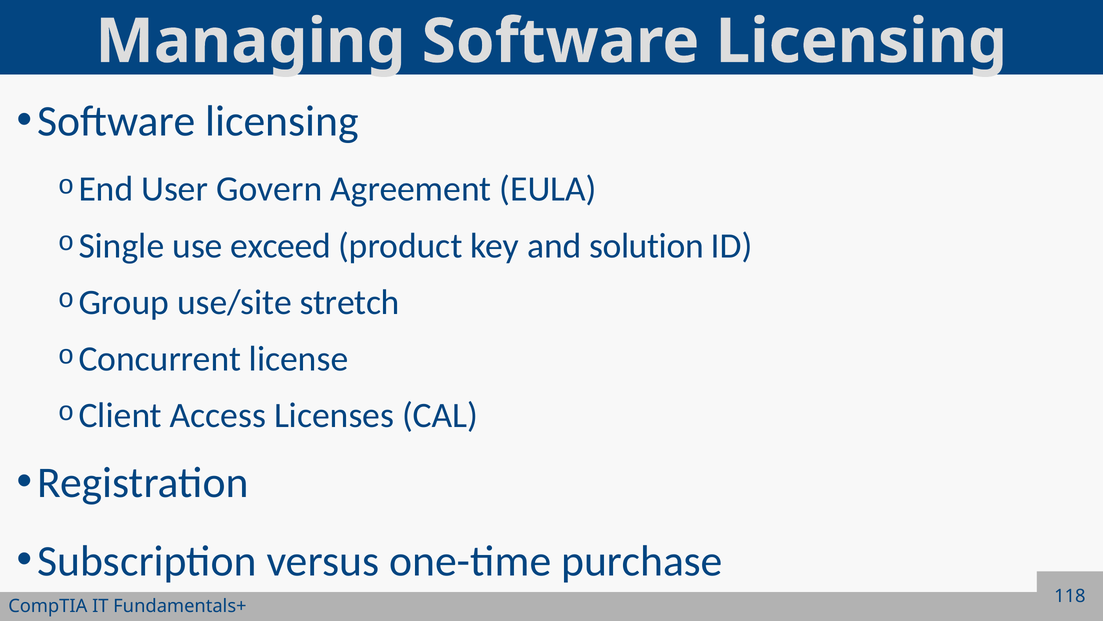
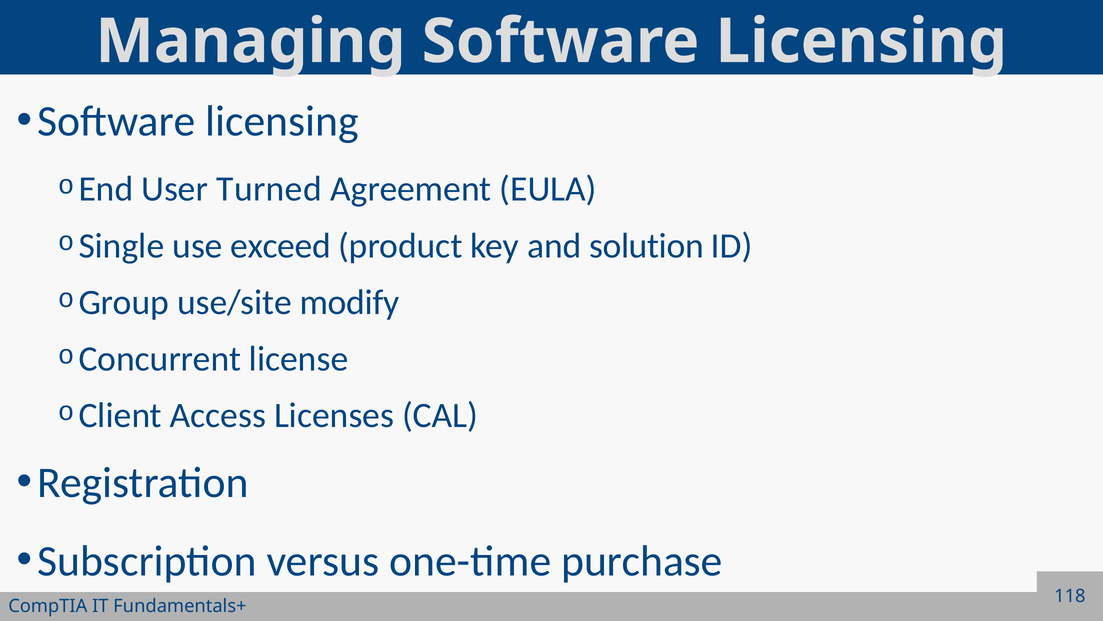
Govern: Govern -> Turned
stretch: stretch -> modify
